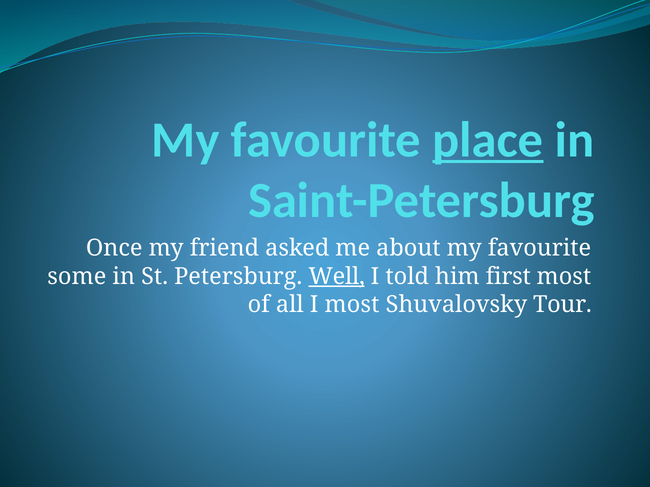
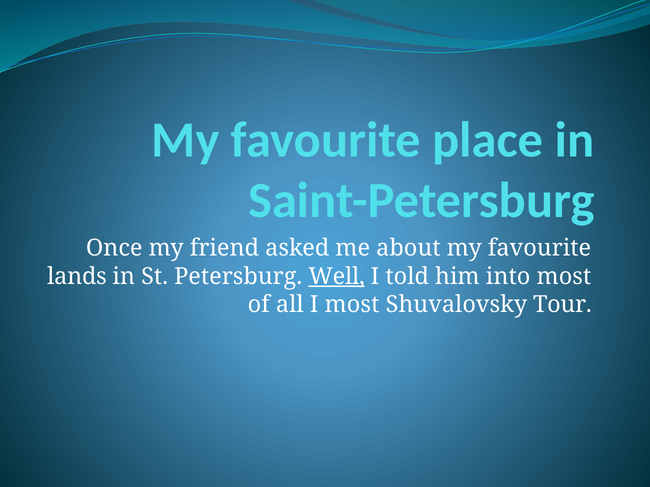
place underline: present -> none
some: some -> lands
first: first -> into
